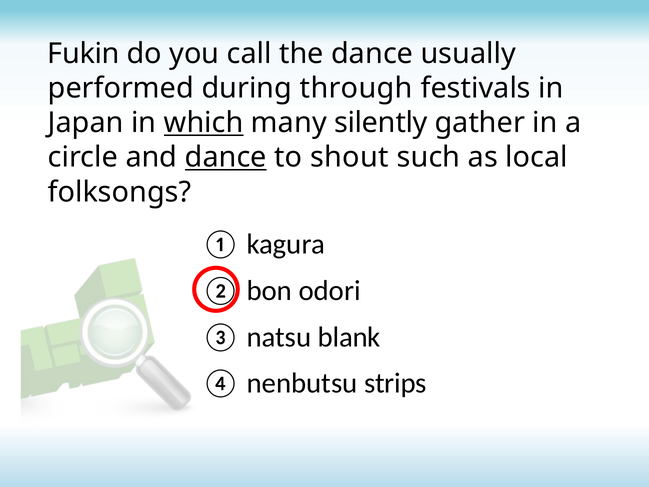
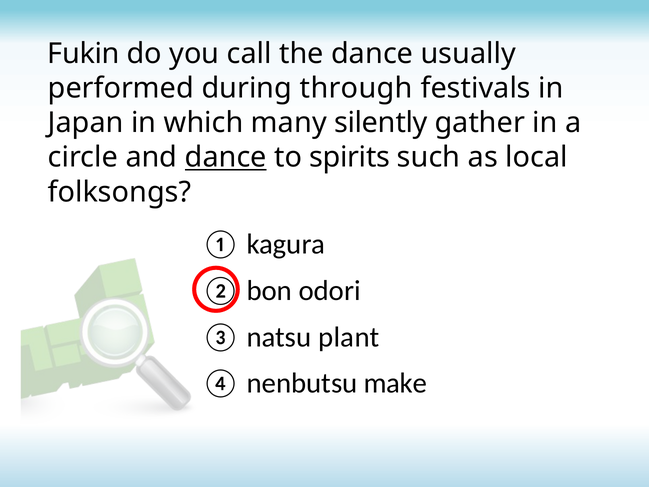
which underline: present -> none
shout: shout -> spirits
blank: blank -> plant
strips: strips -> make
